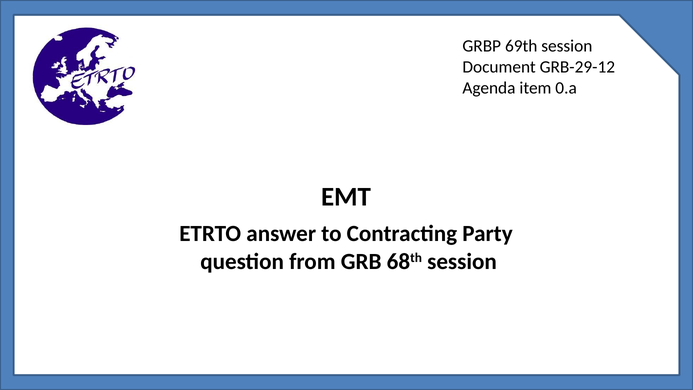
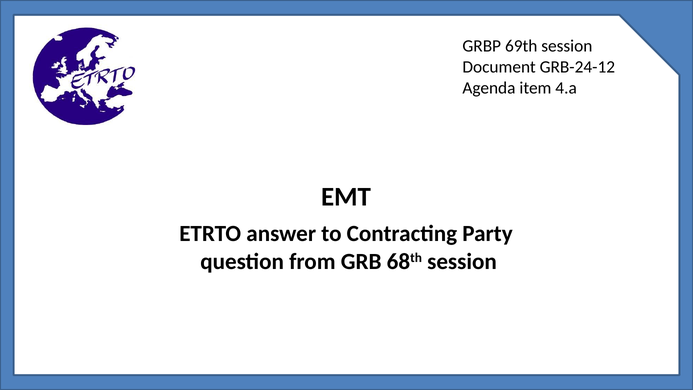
GRB-29-12: GRB-29-12 -> GRB-24-12
0.a: 0.a -> 4.a
